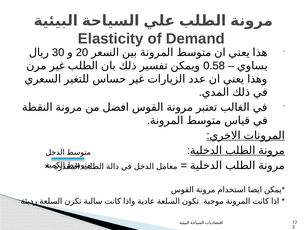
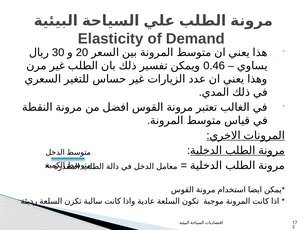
0.58: 0.58 -> 0.46
